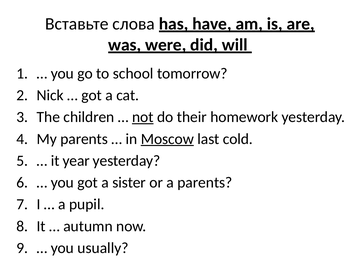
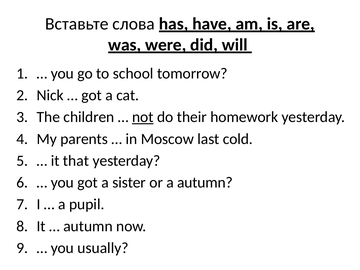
Moscow underline: present -> none
year: year -> that
a parents: parents -> autumn
